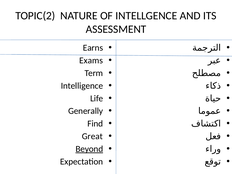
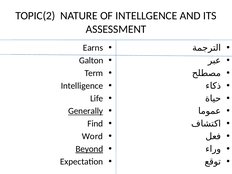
Exams: Exams -> Galton
Generally underline: none -> present
Great: Great -> Word
